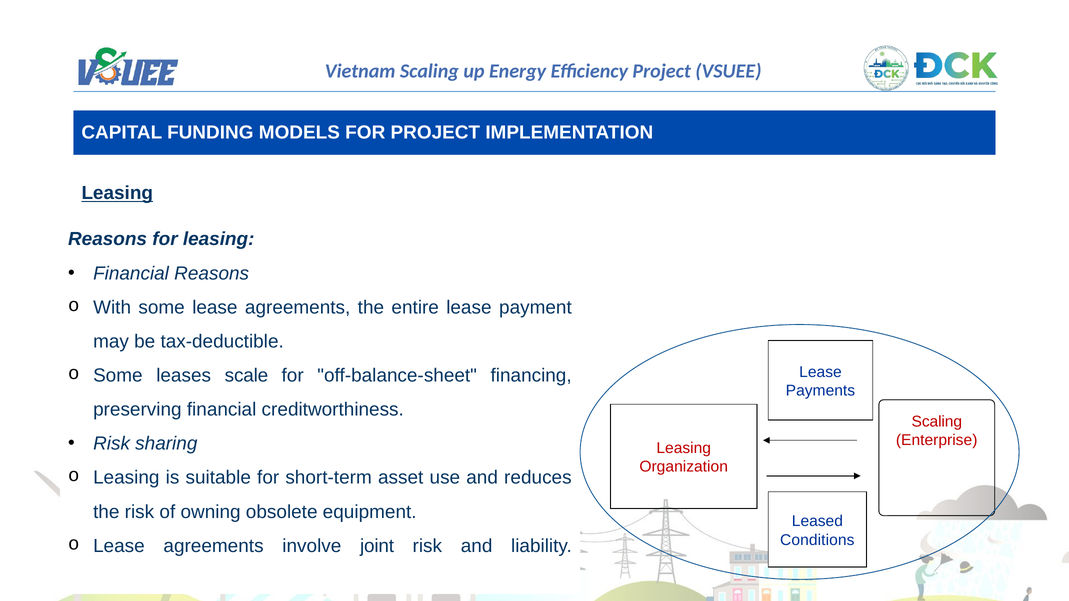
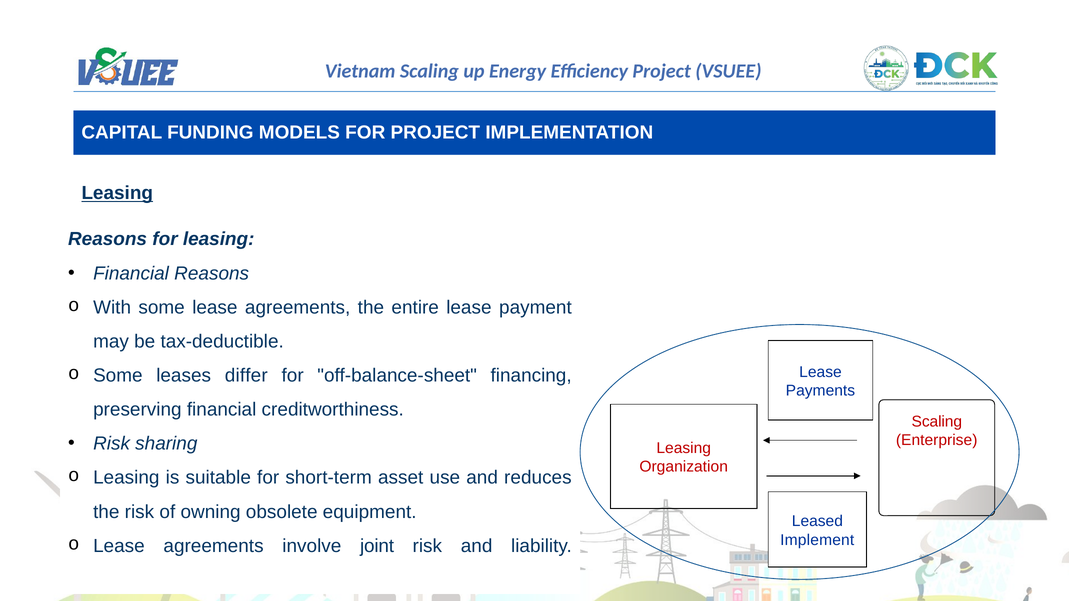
scale: scale -> differ
Conditions: Conditions -> Implement
